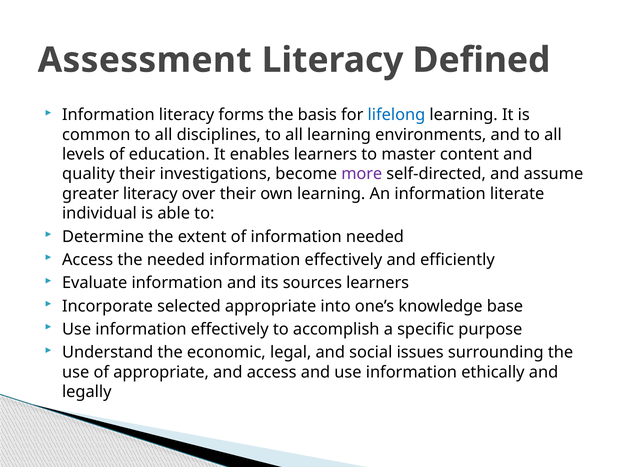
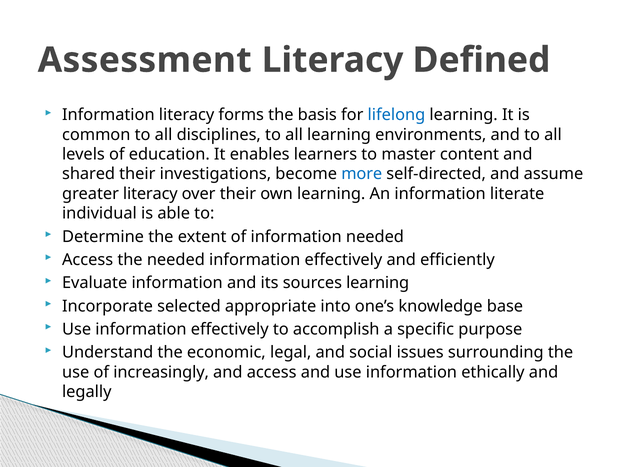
quality: quality -> shared
more colour: purple -> blue
sources learners: learners -> learning
of appropriate: appropriate -> increasingly
